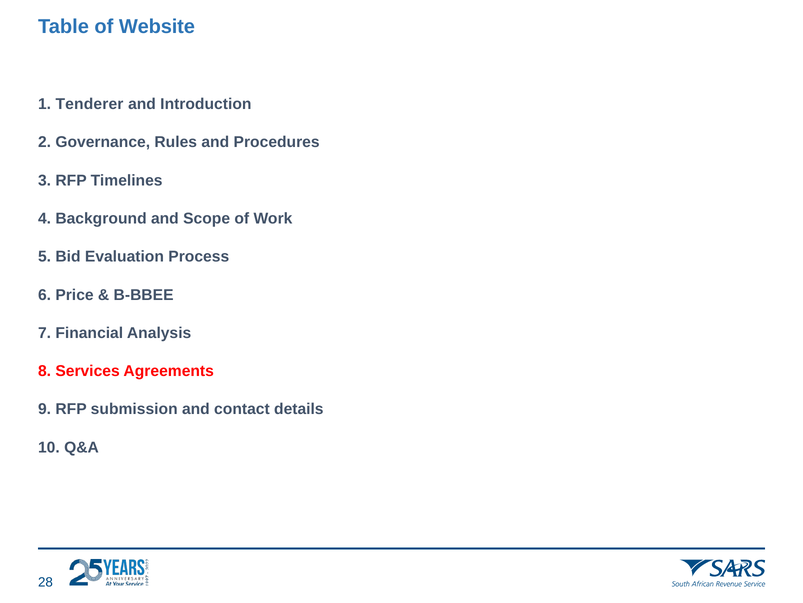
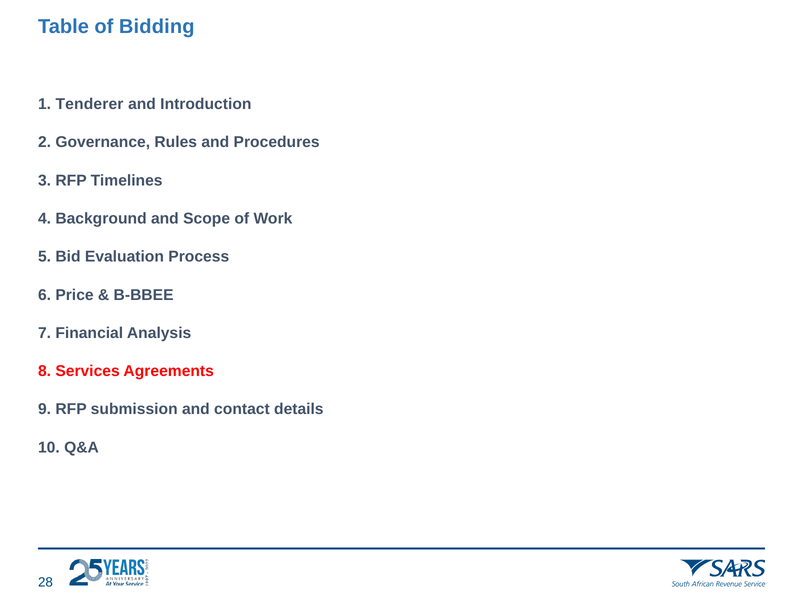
Website: Website -> Bidding
